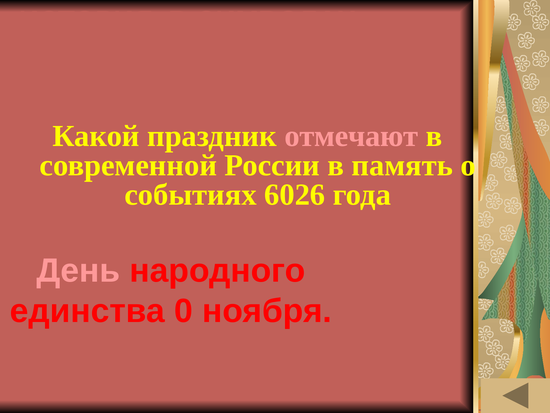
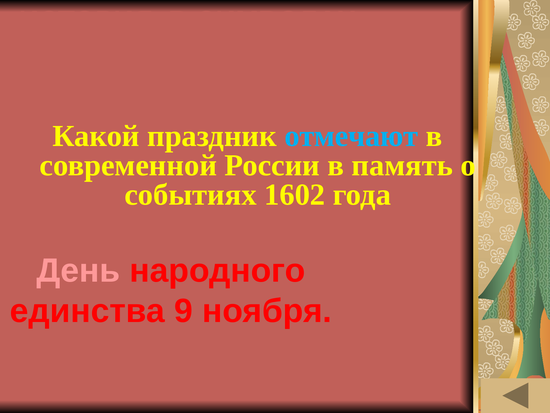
отмечают colour: pink -> light blue
6026: 6026 -> 1602
0: 0 -> 9
